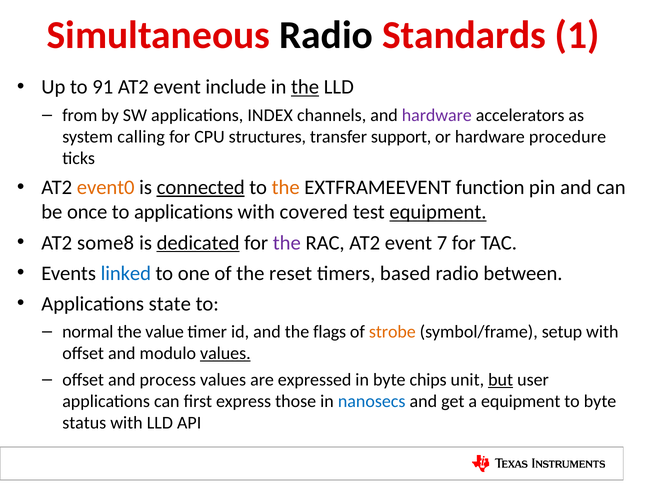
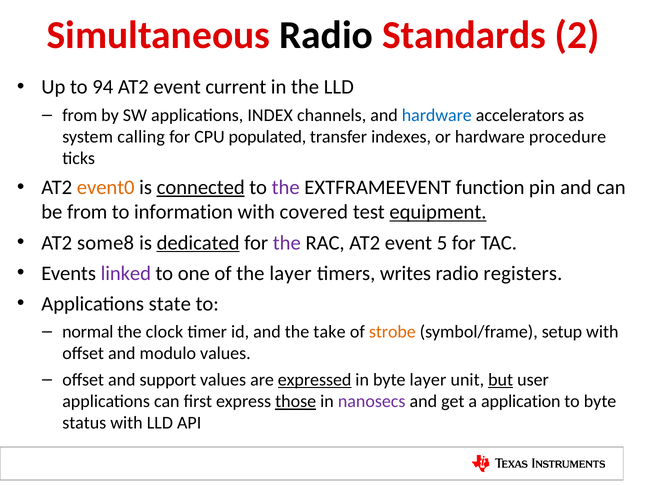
1: 1 -> 2
91: 91 -> 94
include: include -> current
the at (305, 87) underline: present -> none
hardware at (437, 115) colour: purple -> blue
structures: structures -> populated
support: support -> indexes
the at (286, 187) colour: orange -> purple
be once: once -> from
to applications: applications -> information
7: 7 -> 5
linked colour: blue -> purple
the reset: reset -> layer
based: based -> writes
between: between -> registers
value: value -> clock
flags: flags -> take
values at (225, 354) underline: present -> none
process: process -> support
expressed underline: none -> present
byte chips: chips -> layer
those underline: none -> present
nanosecs colour: blue -> purple
a equipment: equipment -> application
